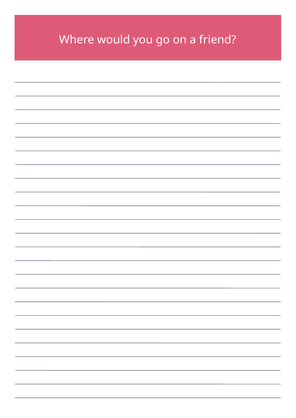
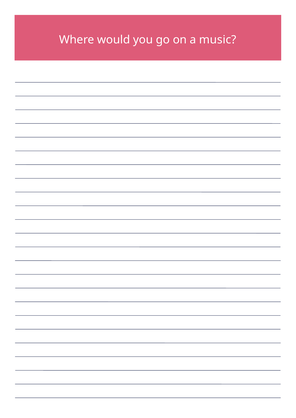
friend: friend -> music
